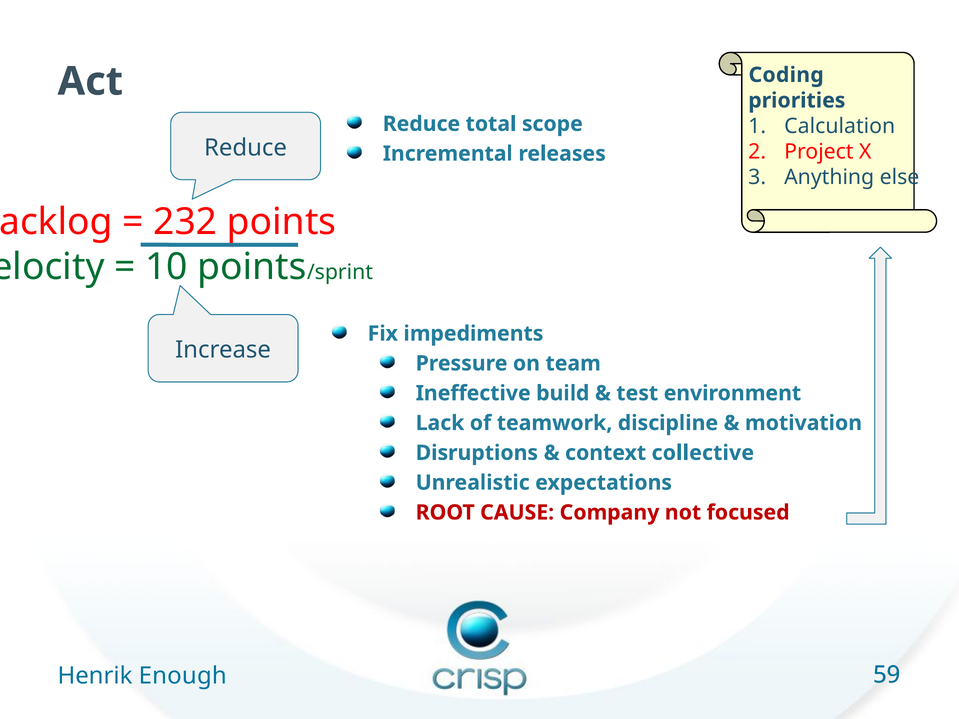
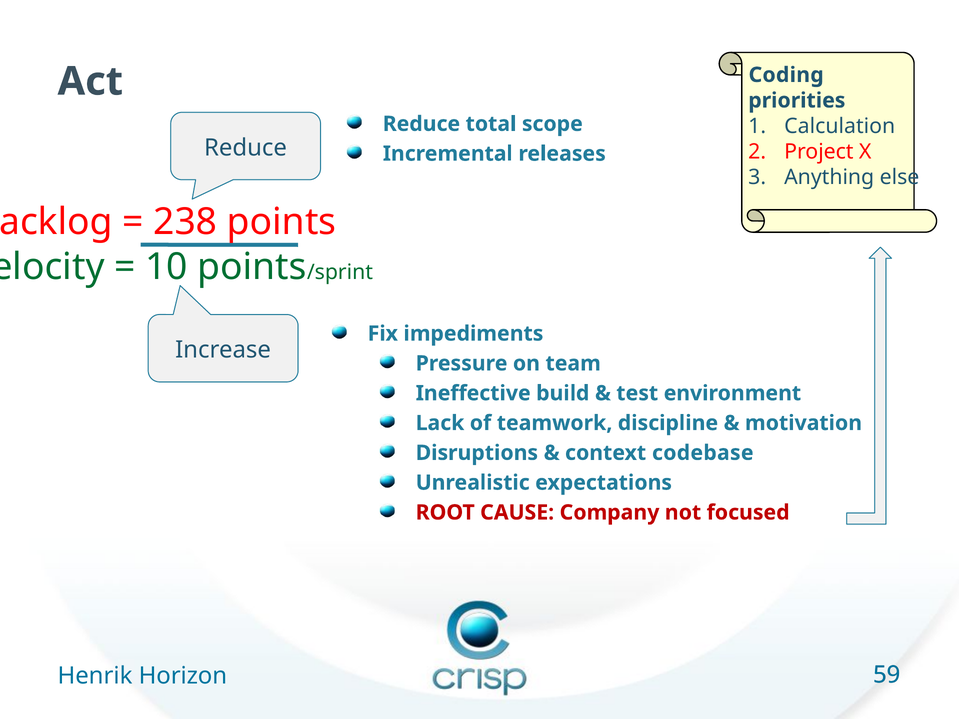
232: 232 -> 238
collective: collective -> codebase
Enough: Enough -> Horizon
